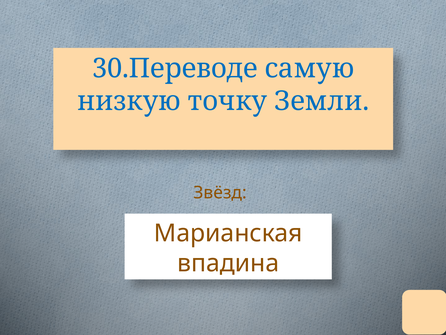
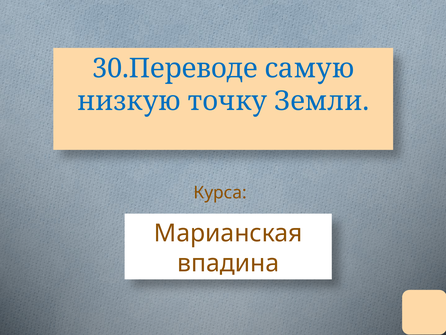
Звёзд: Звёзд -> Курса
